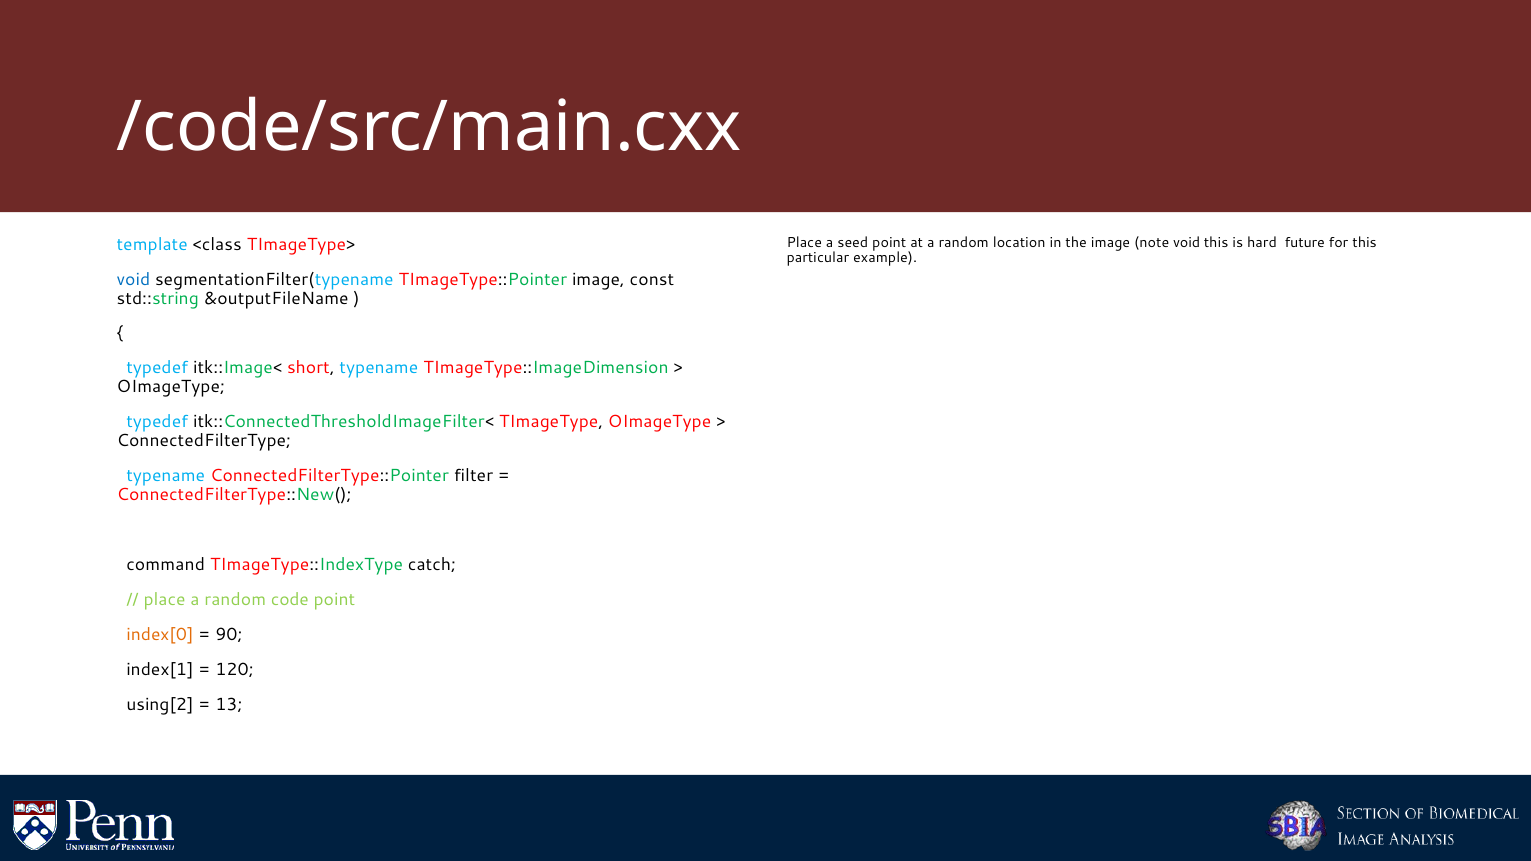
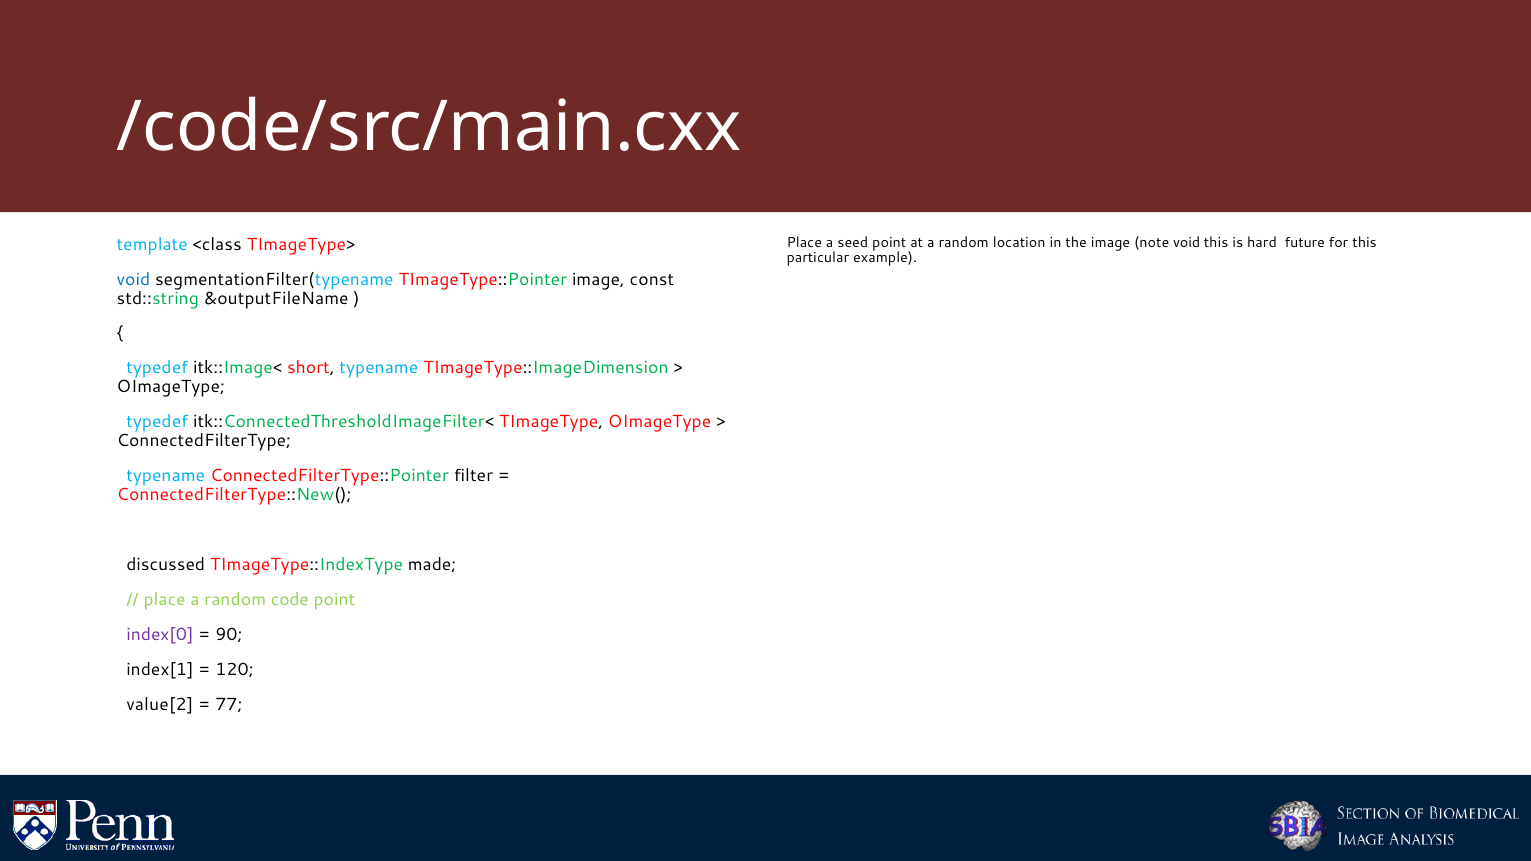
command: command -> discussed
catch: catch -> made
index[0 colour: orange -> purple
using[2: using[2 -> value[2
13: 13 -> 77
